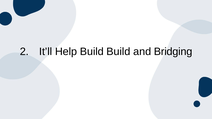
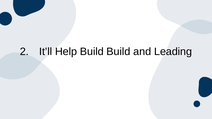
Bridging: Bridging -> Leading
